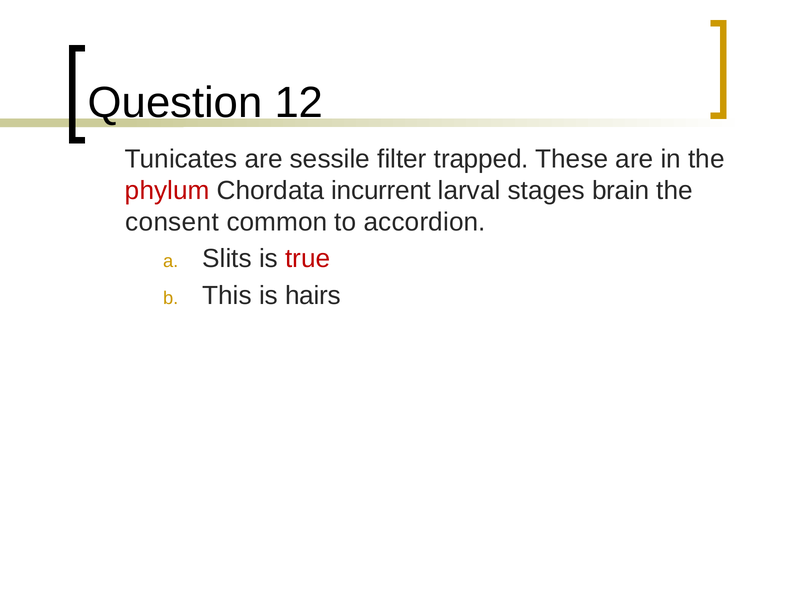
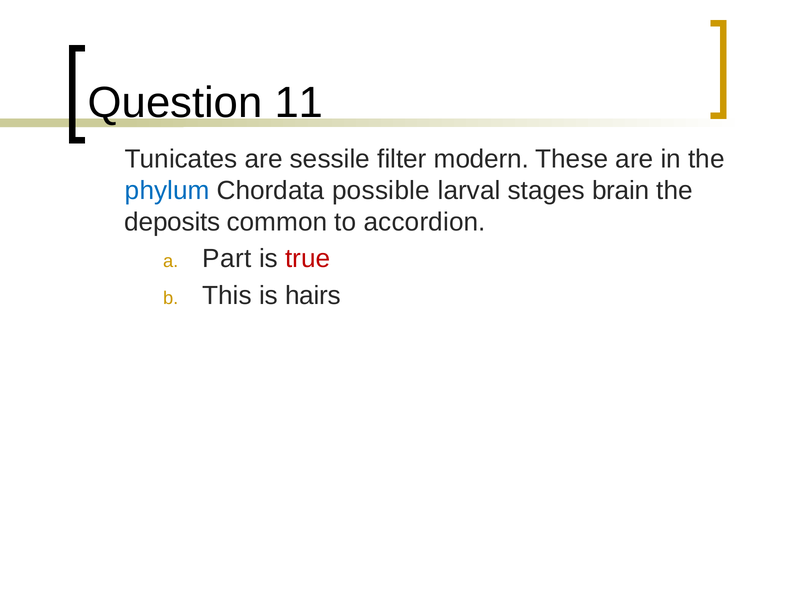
12: 12 -> 11
trapped: trapped -> modern
phylum colour: red -> blue
incurrent: incurrent -> possible
consent: consent -> deposits
Slits: Slits -> Part
